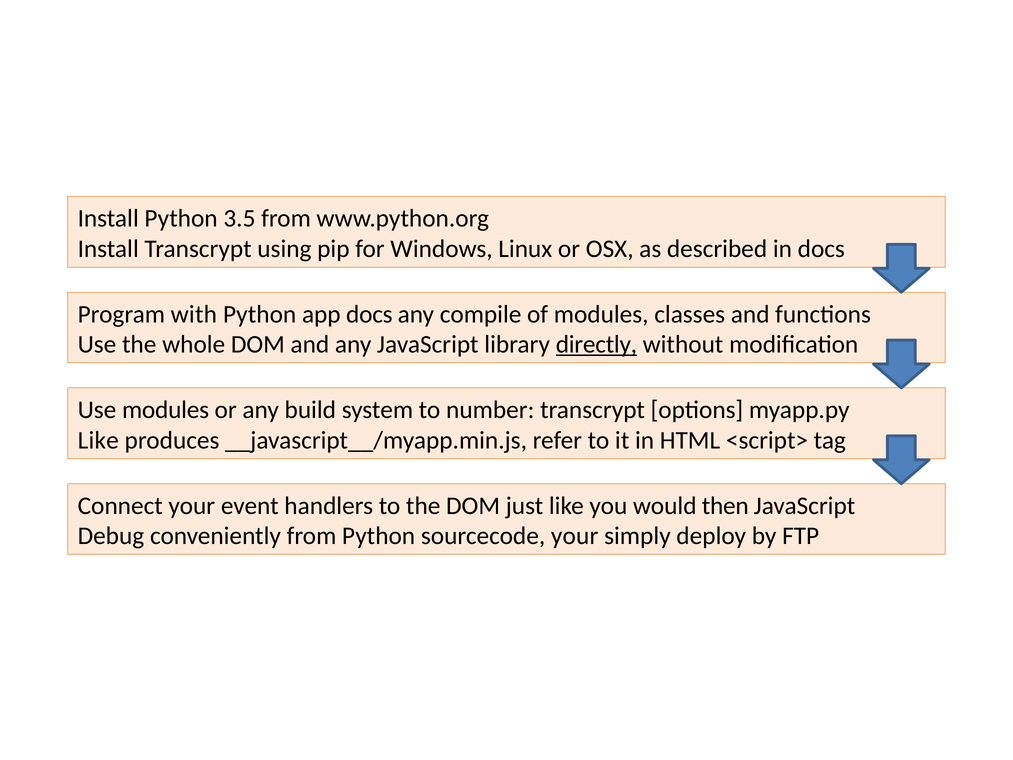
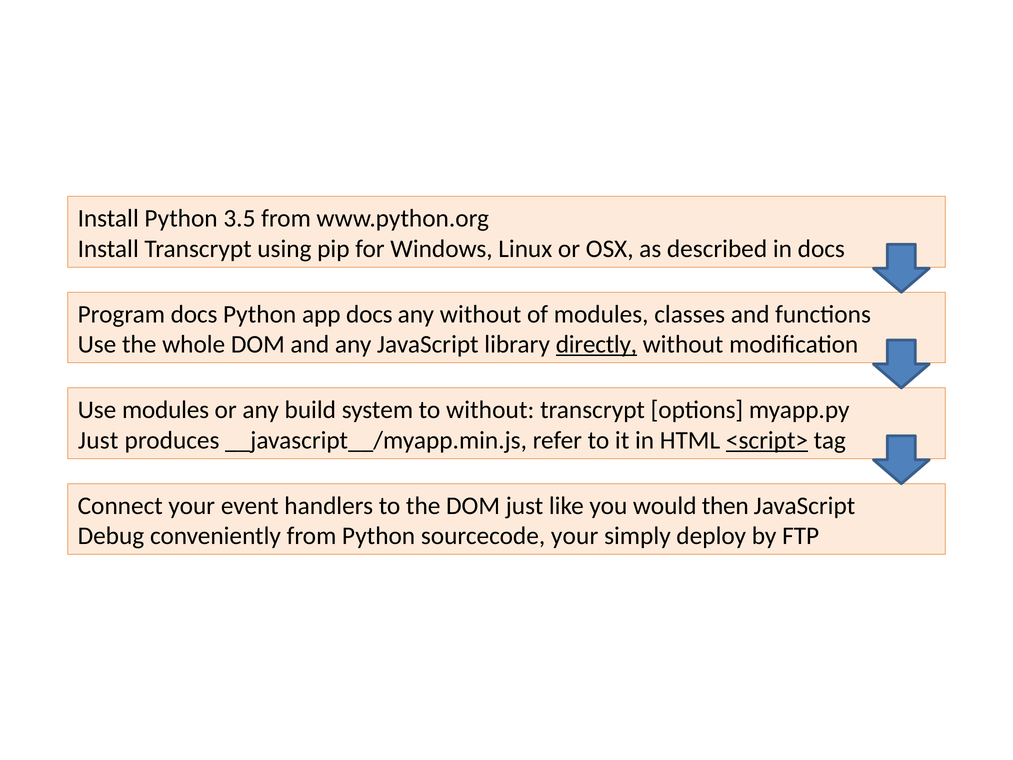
Program with: with -> docs
any compile: compile -> without
to number: number -> without
Like at (98, 440): Like -> Just
<script> underline: none -> present
